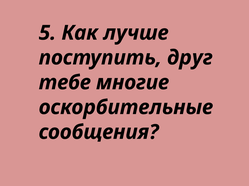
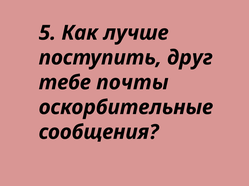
многие: многие -> почты
